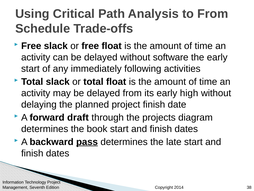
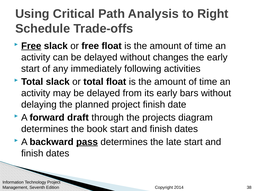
to From: From -> Right
Free at (31, 46) underline: none -> present
software: software -> changes
high: high -> bars
